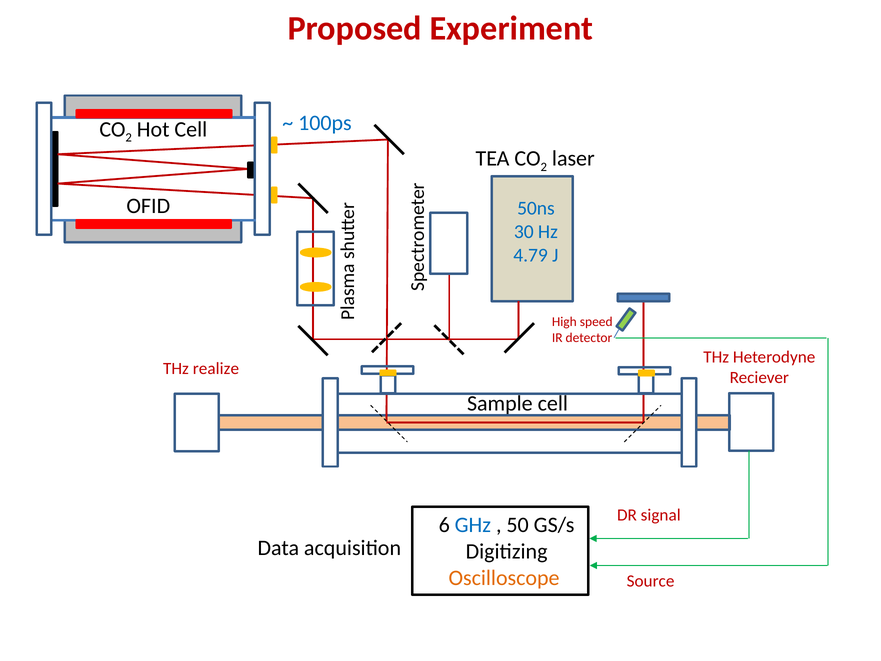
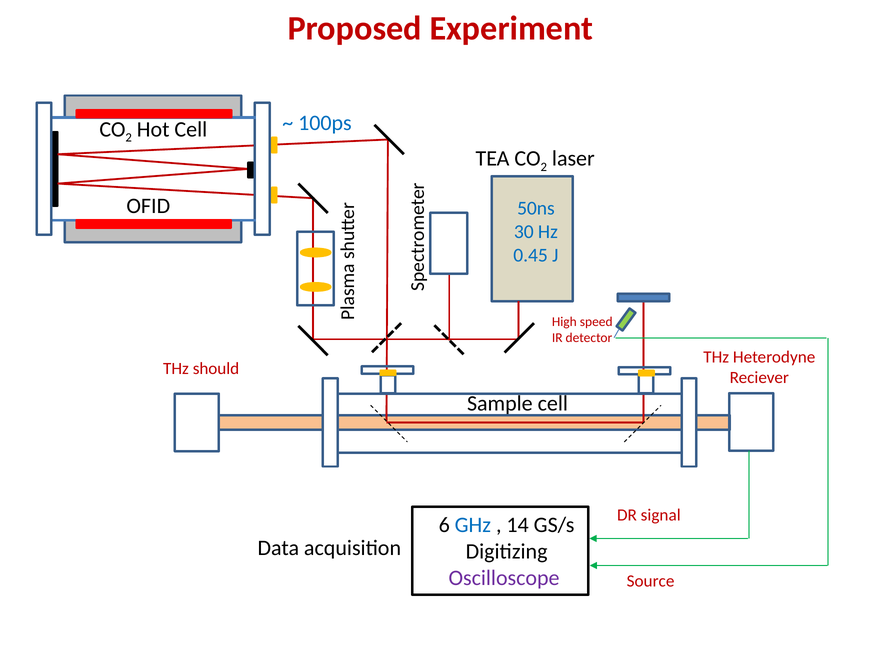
4.79: 4.79 -> 0.45
realize: realize -> should
50: 50 -> 14
Oscilloscope colour: orange -> purple
